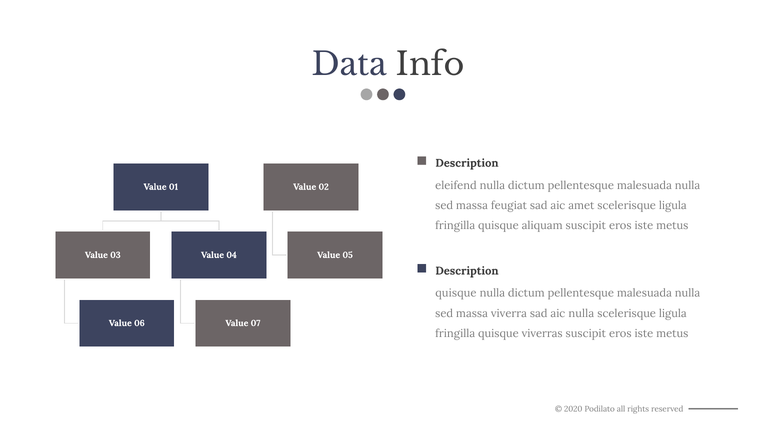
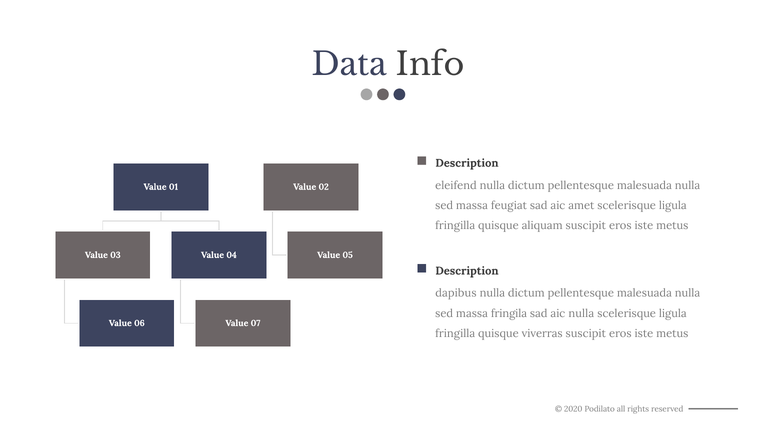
quisque at (456, 293): quisque -> dapibus
viverra: viverra -> fringila
